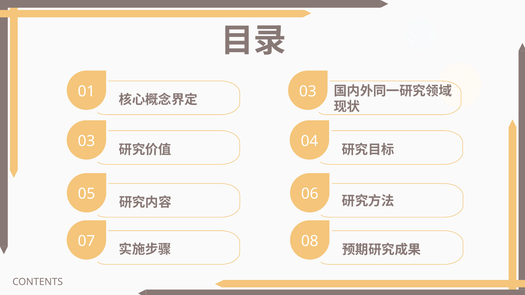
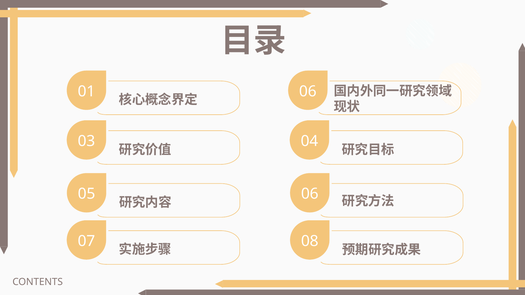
03 at (308, 91): 03 -> 06
